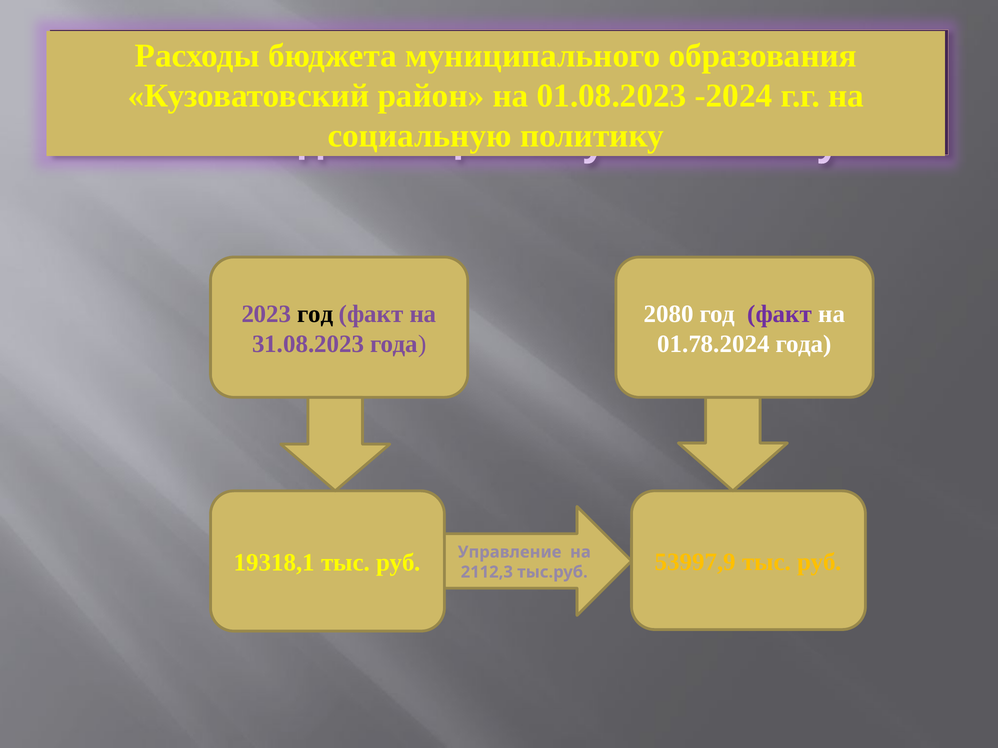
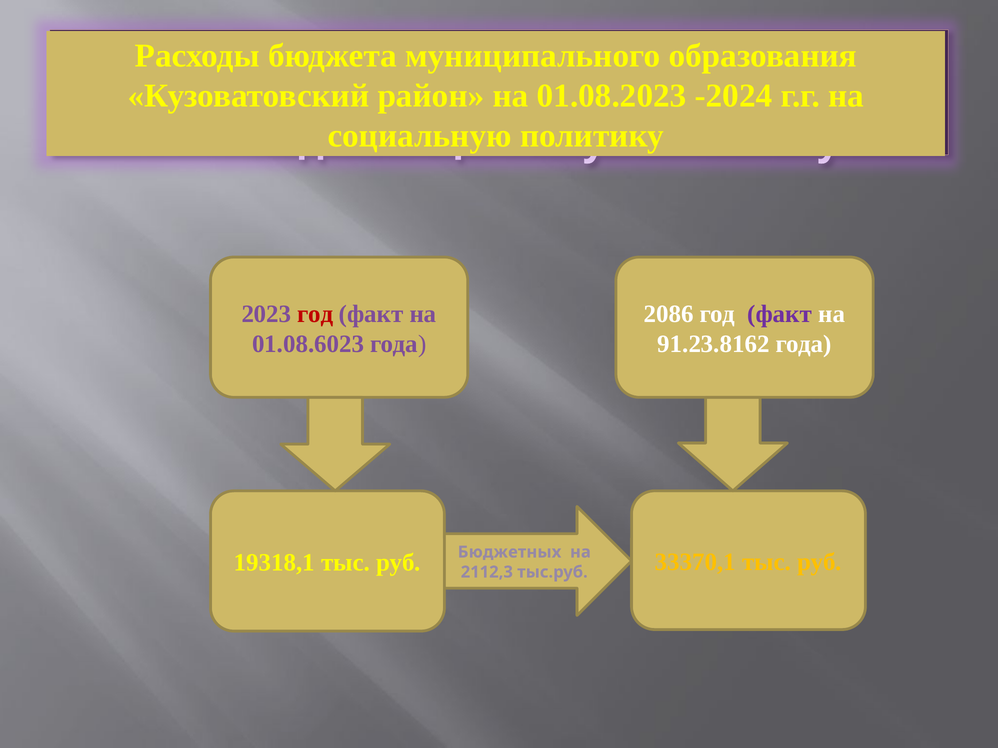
год at (315, 314) colour: black -> red
2080: 2080 -> 2086
31.08.2023: 31.08.2023 -> 01.08.6023
01.78.2024: 01.78.2024 -> 91.23.8162
53997,9: 53997,9 -> 33370,1
Управление: Управление -> Бюджетных
